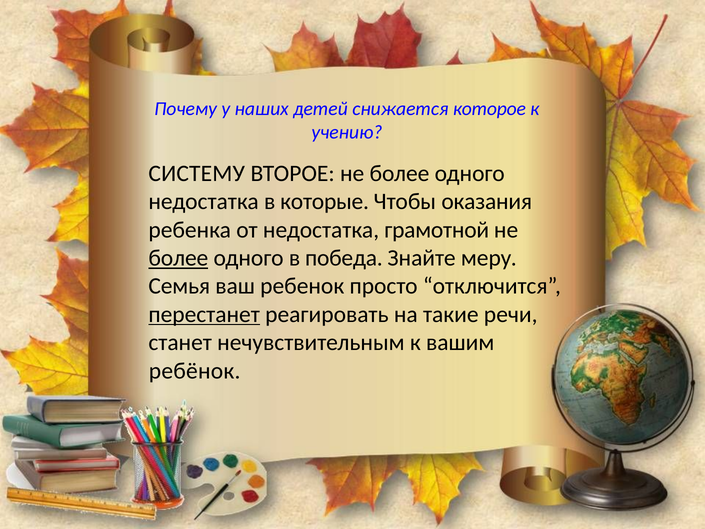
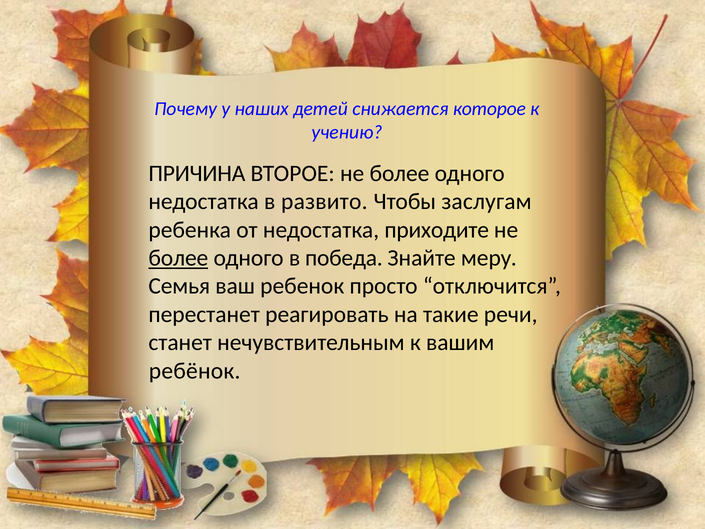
СИСТЕМУ: СИСТЕМУ -> ПРИЧИНА
которые: которые -> развито
оказания: оказания -> заслугам
грамотной: грамотной -> приходите
перестанет underline: present -> none
